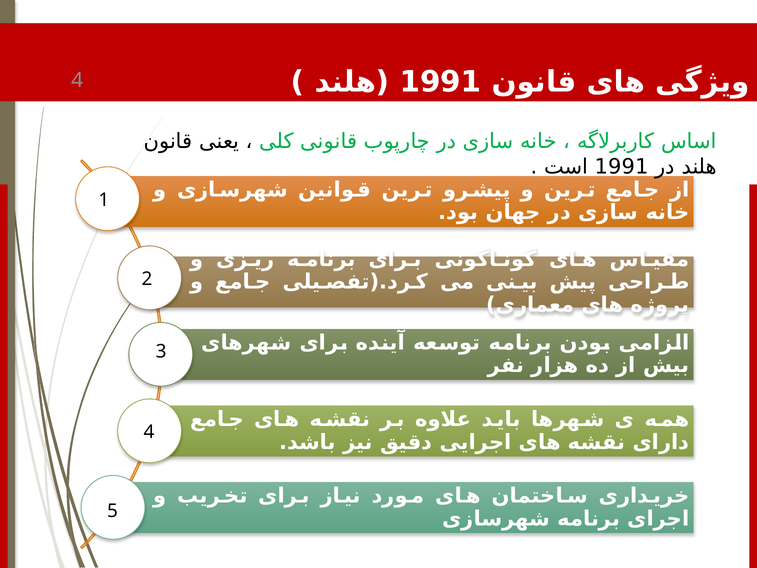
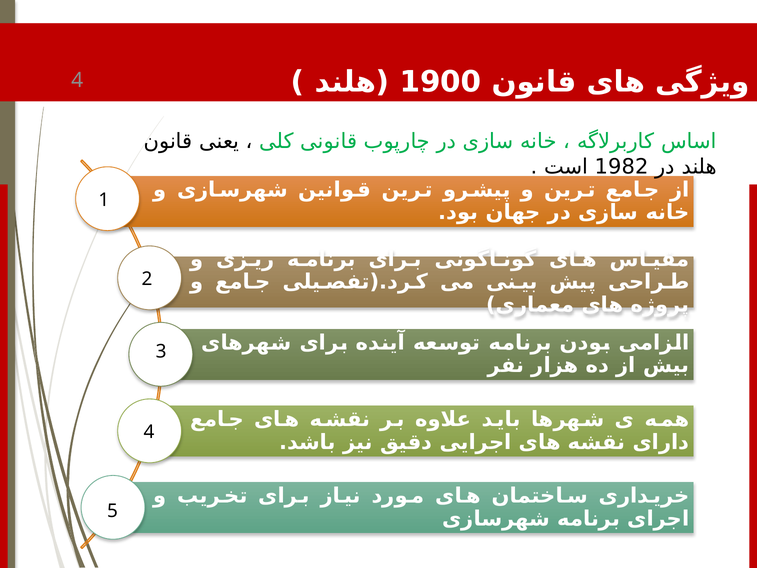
1991 at (440, 82): 1991 -> 1900
1991 at (622, 167): 1991 -> 1982
